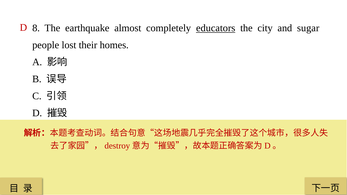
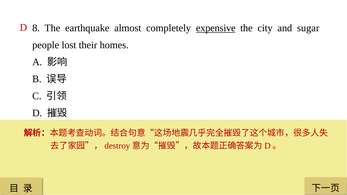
educators: educators -> expensive
